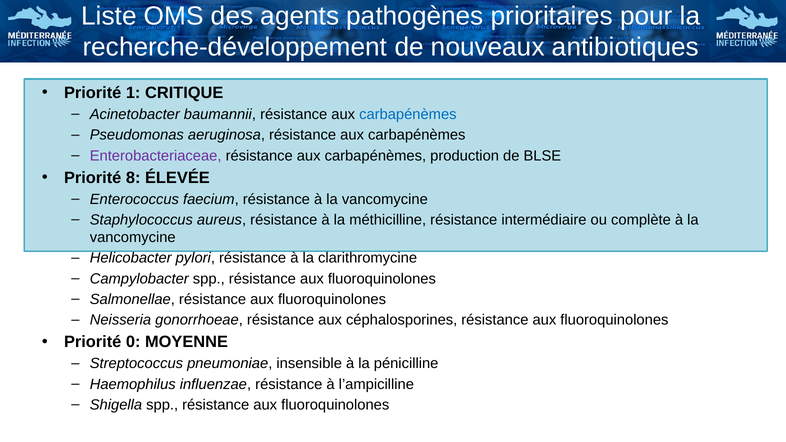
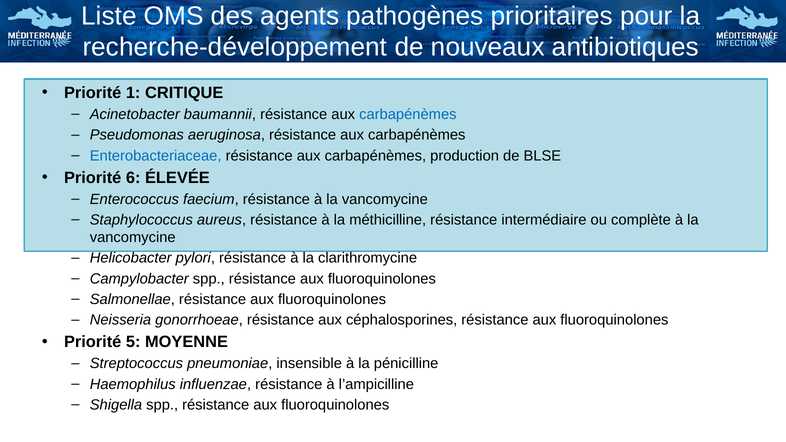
Enterobacteriaceae colour: purple -> blue
8: 8 -> 6
0: 0 -> 5
